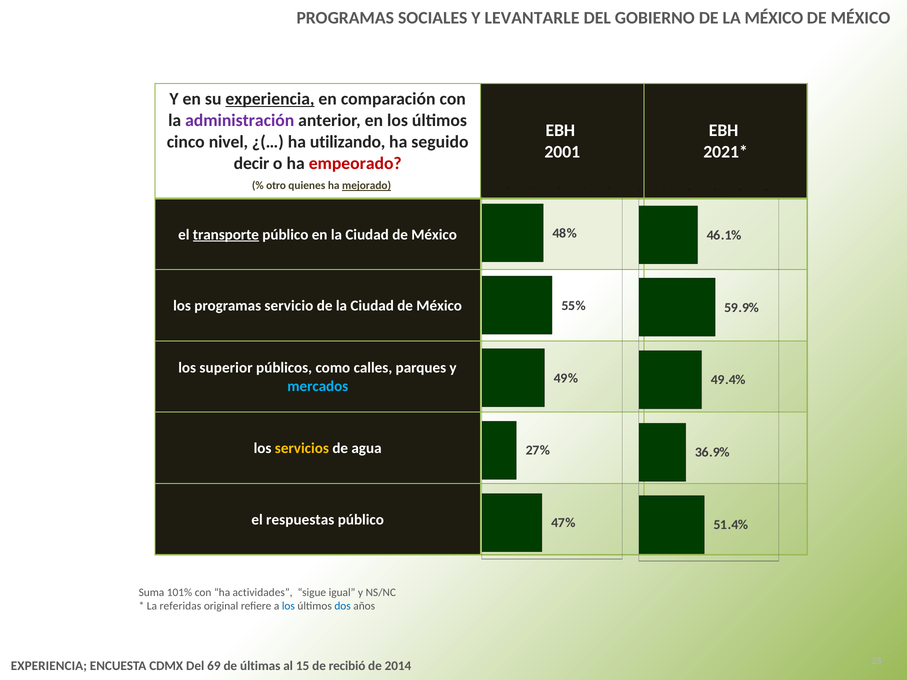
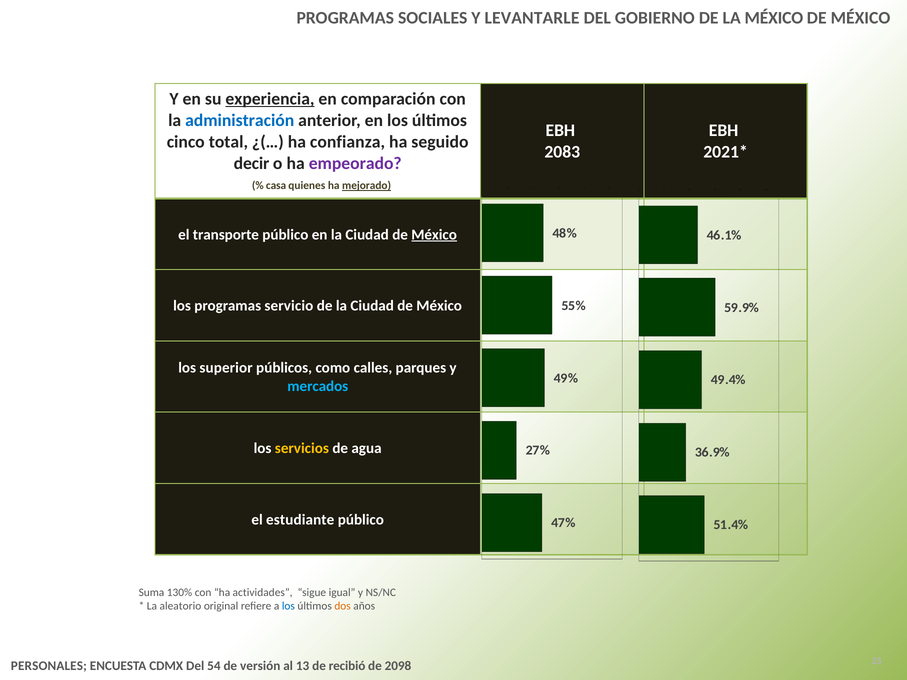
administración colour: purple -> blue
nivel: nivel -> total
utilizando: utilizando -> confianza
2001: 2001 -> 2083
empeorado colour: red -> purple
otro: otro -> casa
transporte underline: present -> none
México at (434, 235) underline: none -> present
respuestas: respuestas -> estudiante
101%: 101% -> 130%
referidas: referidas -> aleatorio
dos colour: blue -> orange
EXPERIENCIA at (49, 666): EXPERIENCIA -> PERSONALES
69: 69 -> 54
últimas: últimas -> versión
15: 15 -> 13
2014: 2014 -> 2098
